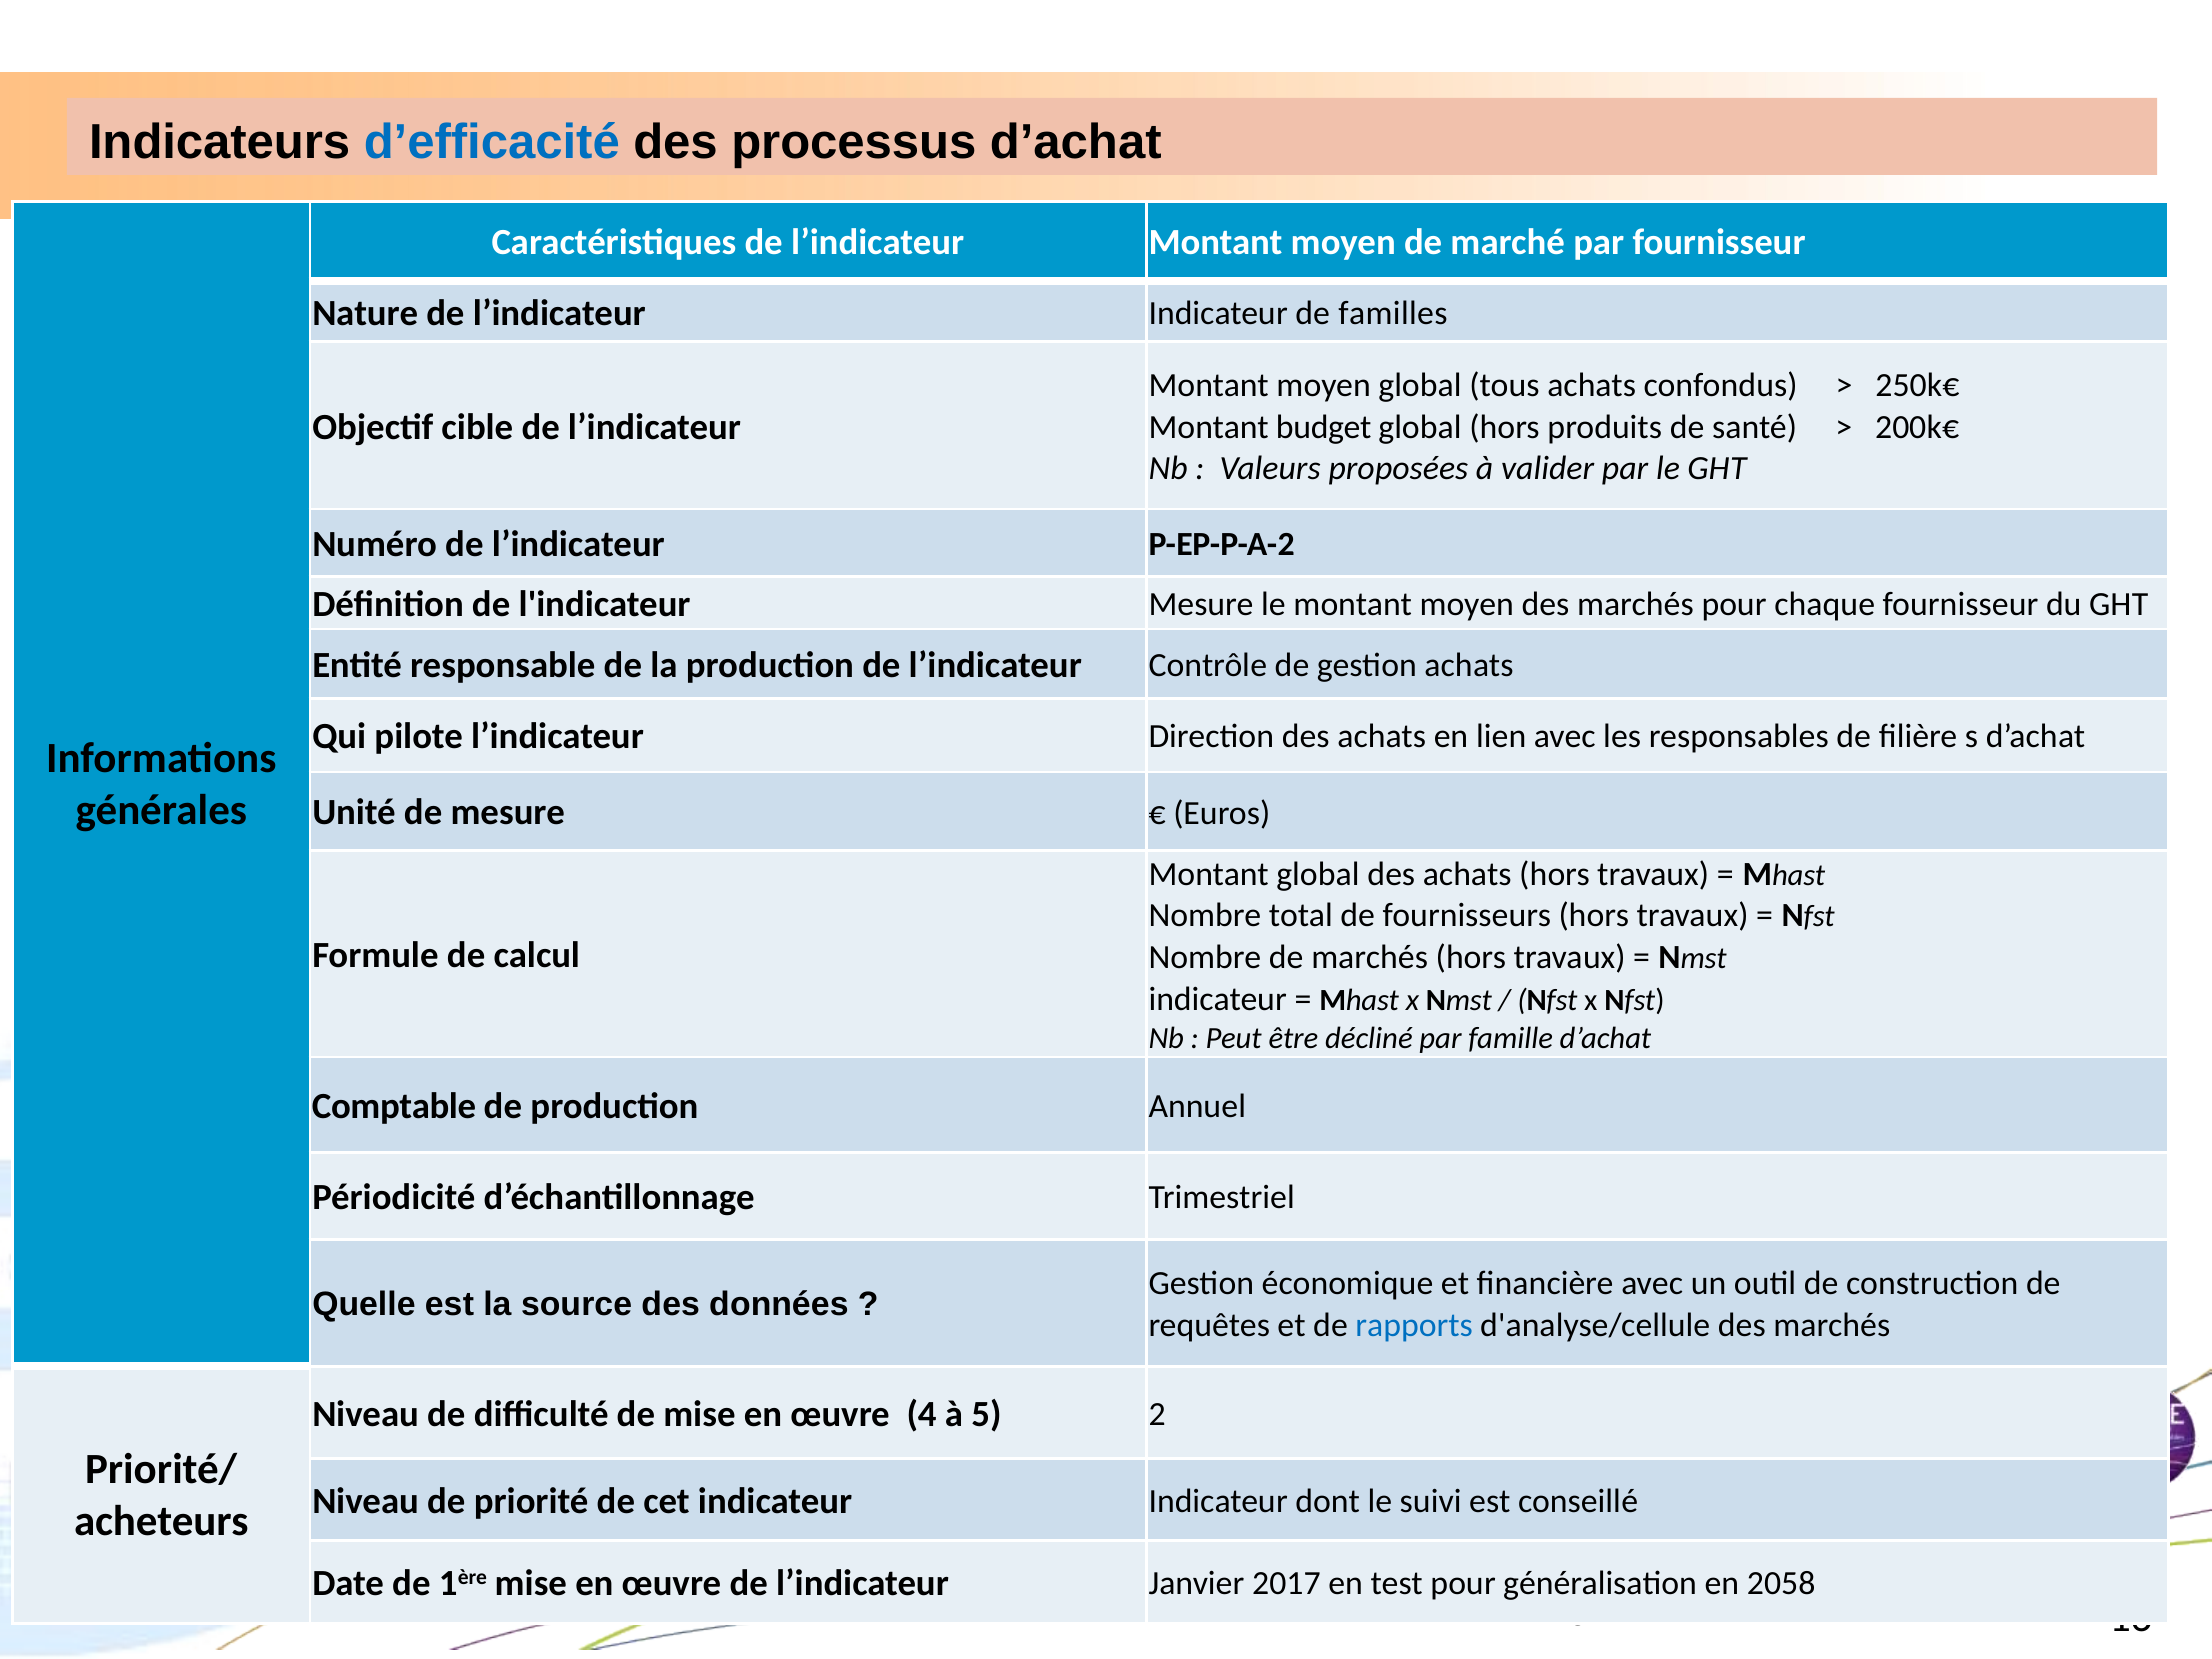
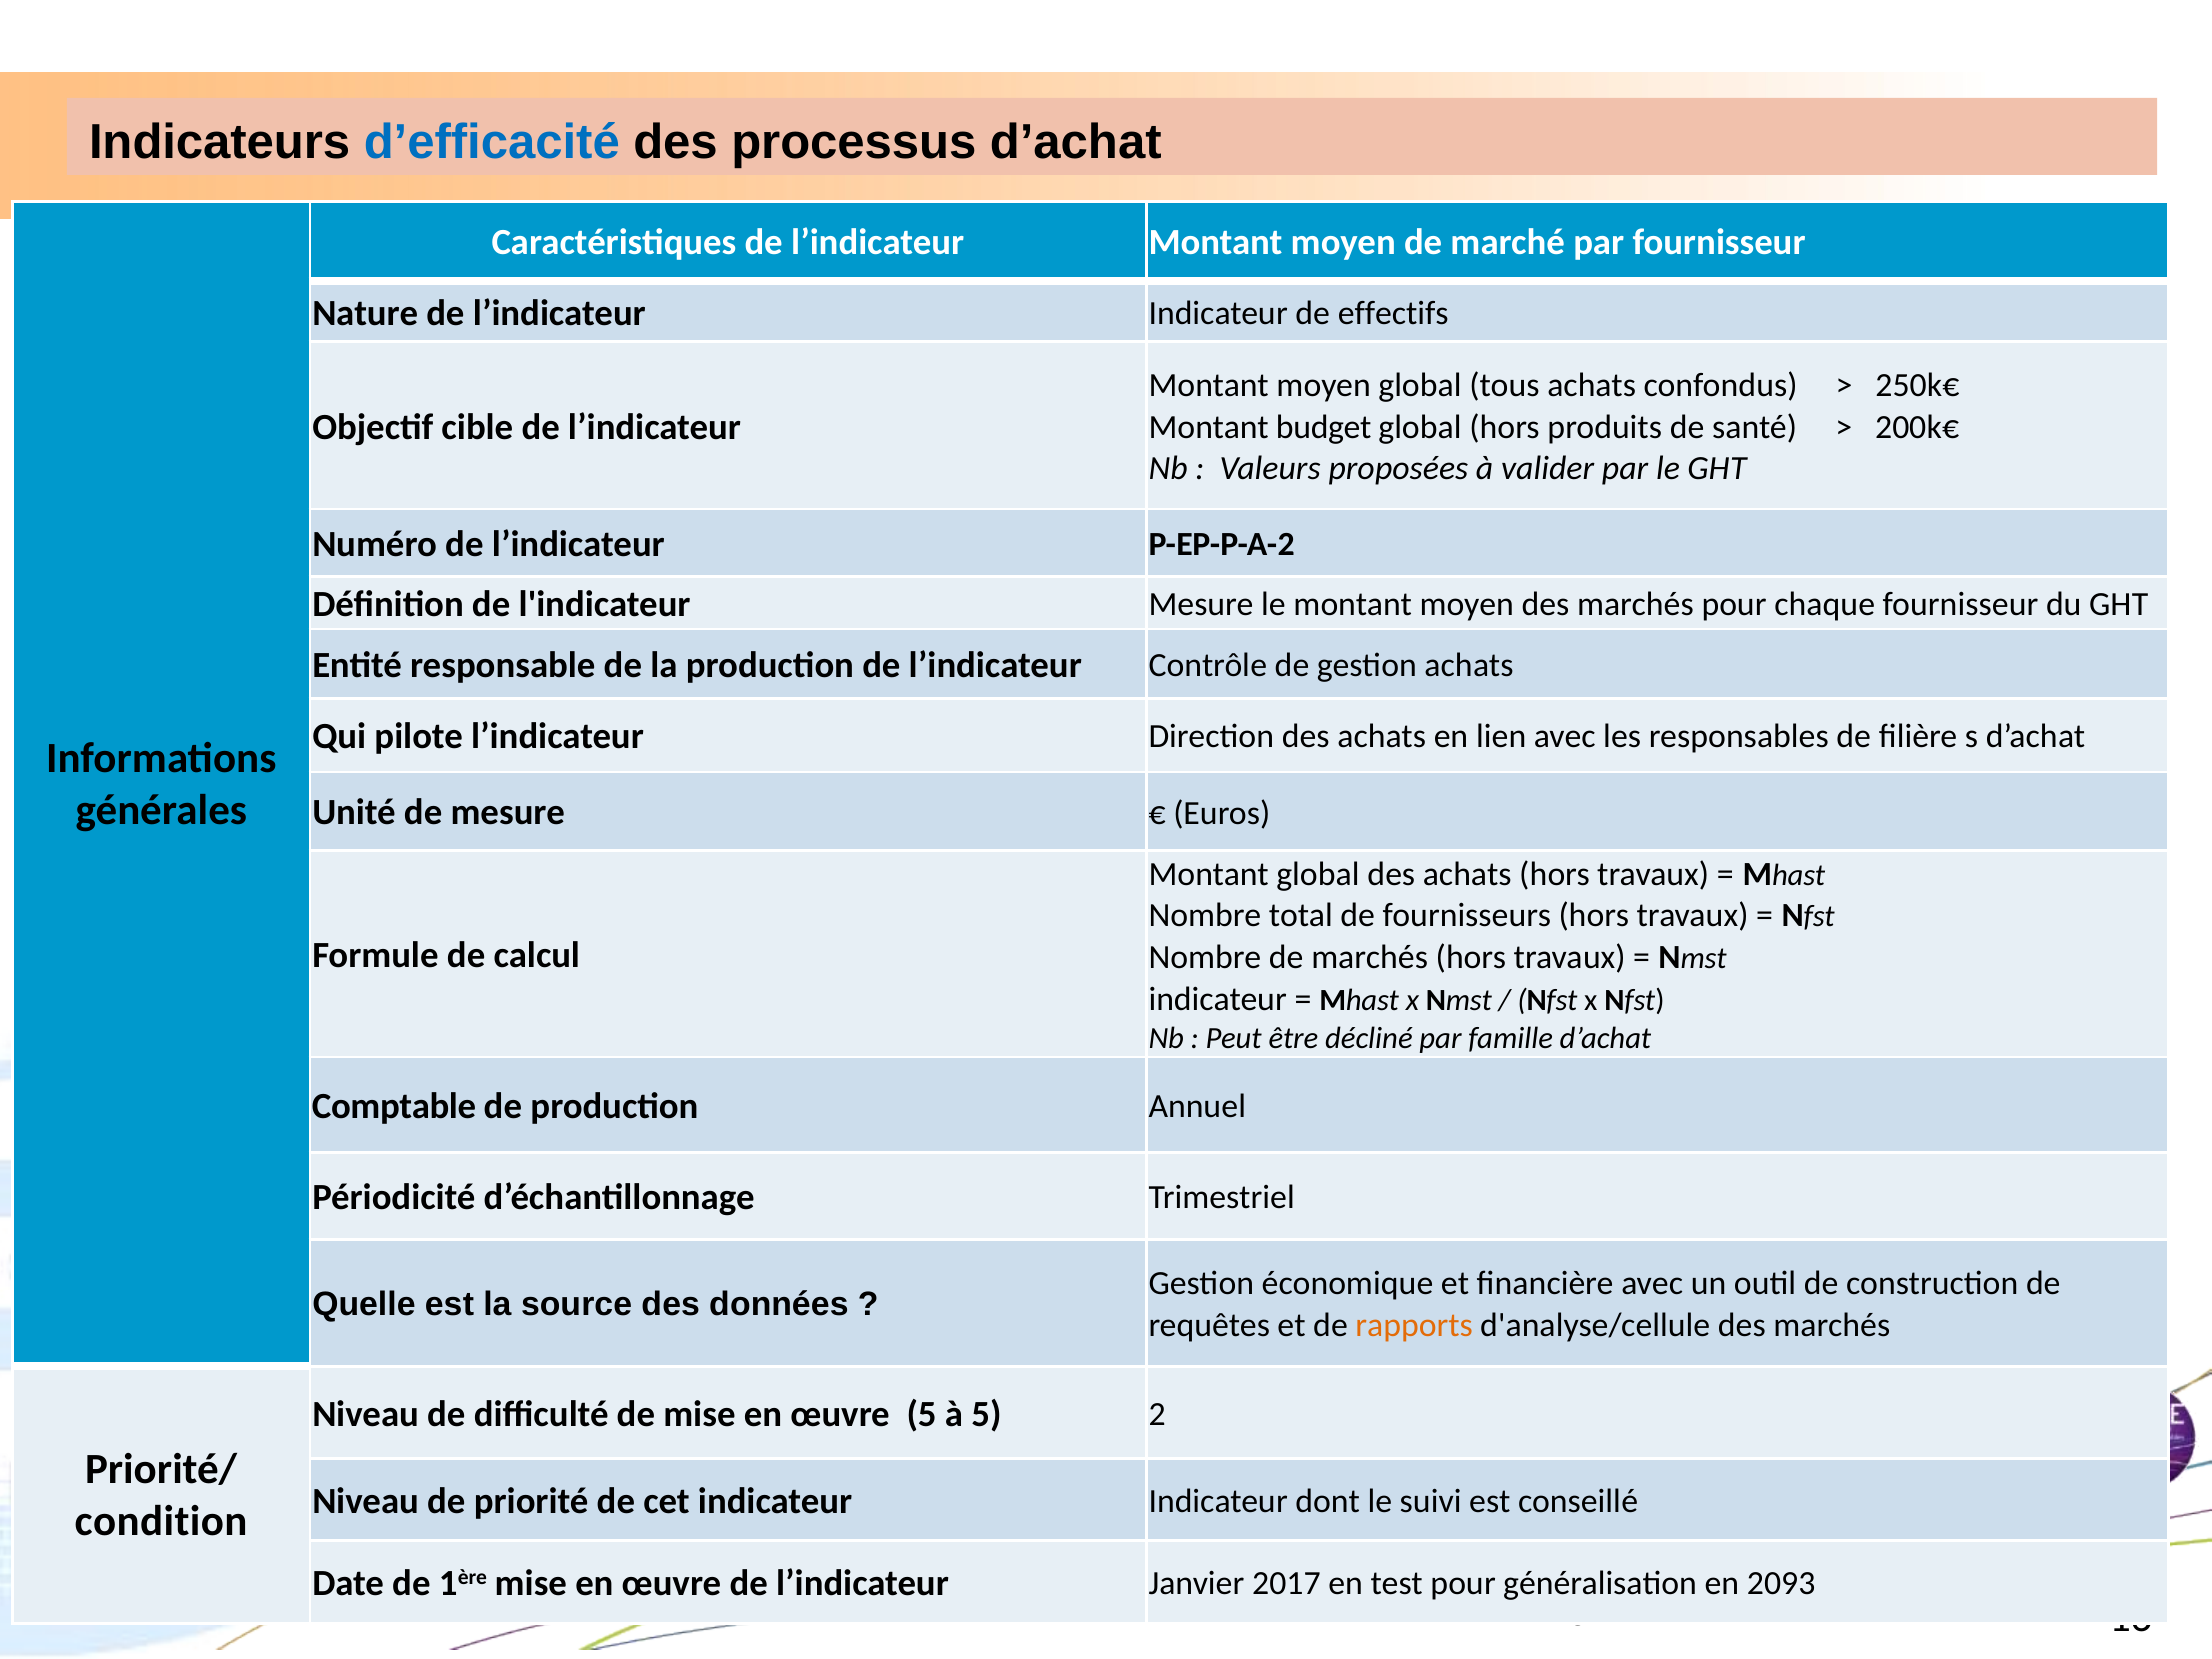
familles: familles -> effectifs
rapports colour: blue -> orange
œuvre 4: 4 -> 5
acheteurs: acheteurs -> condition
2058: 2058 -> 2093
